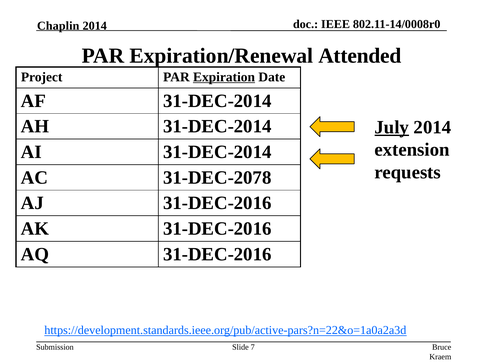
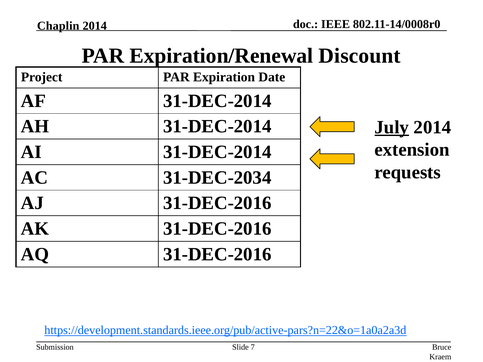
Attended: Attended -> Discount
Expiration underline: present -> none
31-DEC-2078: 31-DEC-2078 -> 31-DEC-2034
